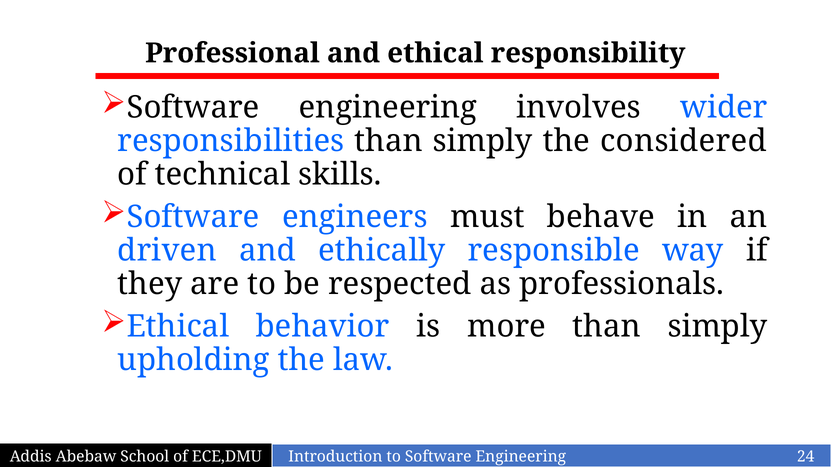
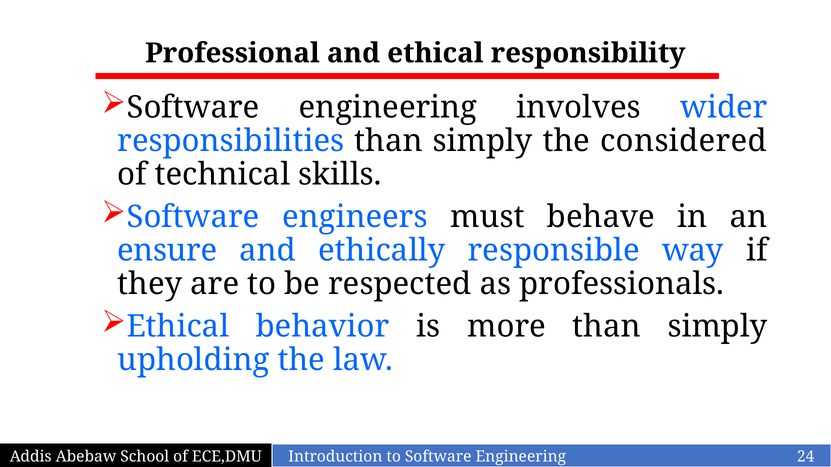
driven: driven -> ensure
